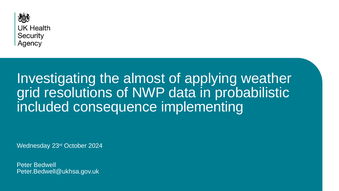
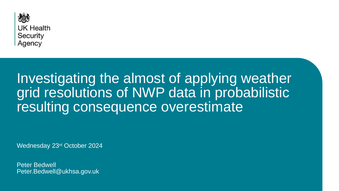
included: included -> resulting
implementing: implementing -> overestimate
